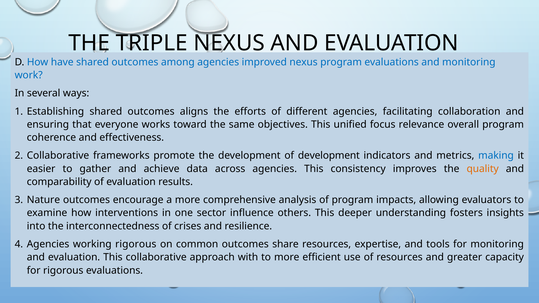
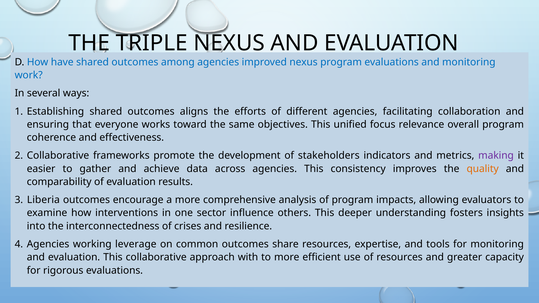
of development: development -> stakeholders
making colour: blue -> purple
Nature: Nature -> Liberia
working rigorous: rigorous -> leverage
